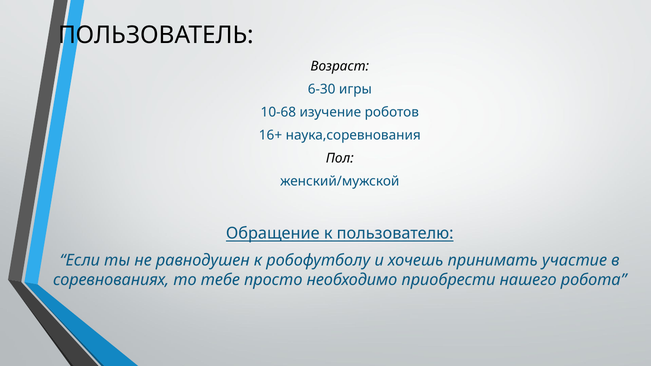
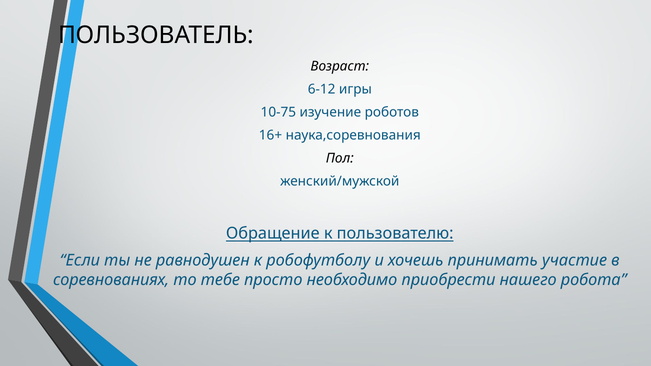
6-30: 6-30 -> 6-12
10-68: 10-68 -> 10-75
